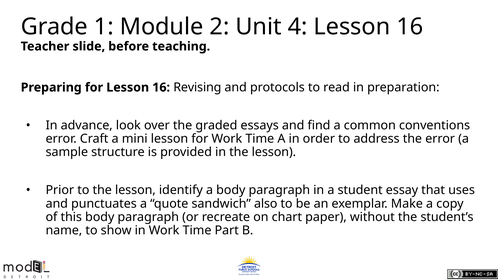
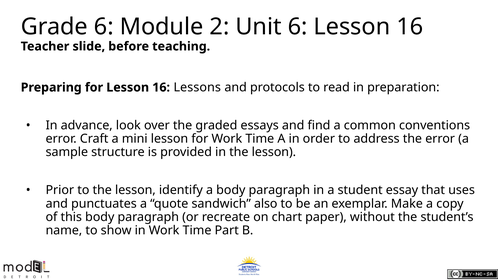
Grade 1: 1 -> 6
Unit 4: 4 -> 6
Revising: Revising -> Lessons
